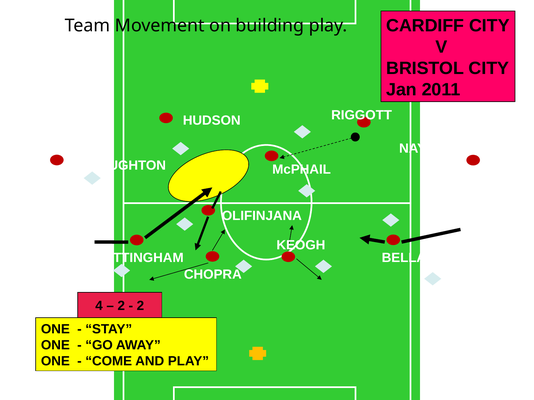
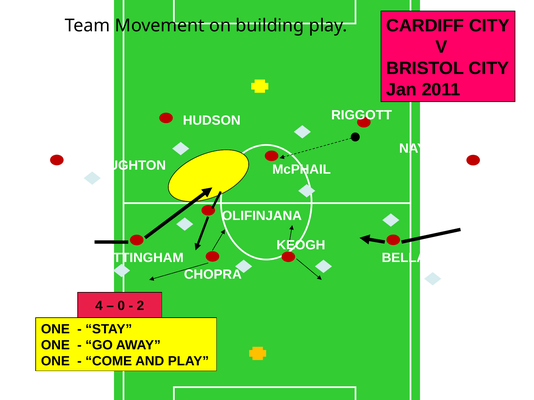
2 at (121, 306): 2 -> 0
